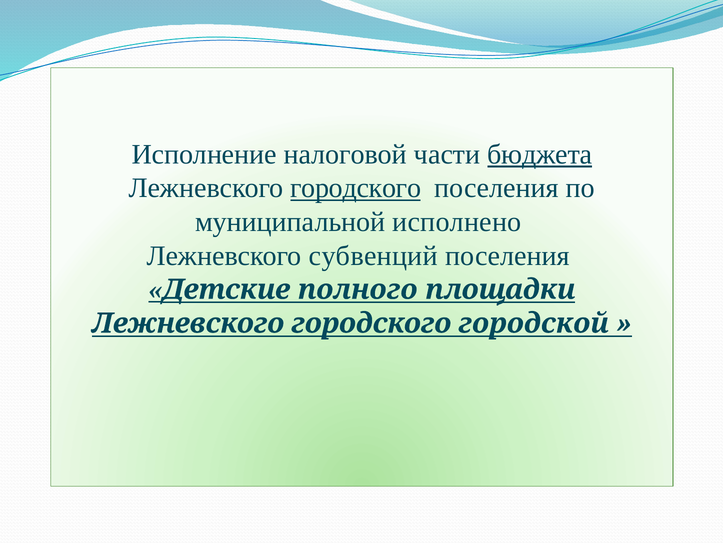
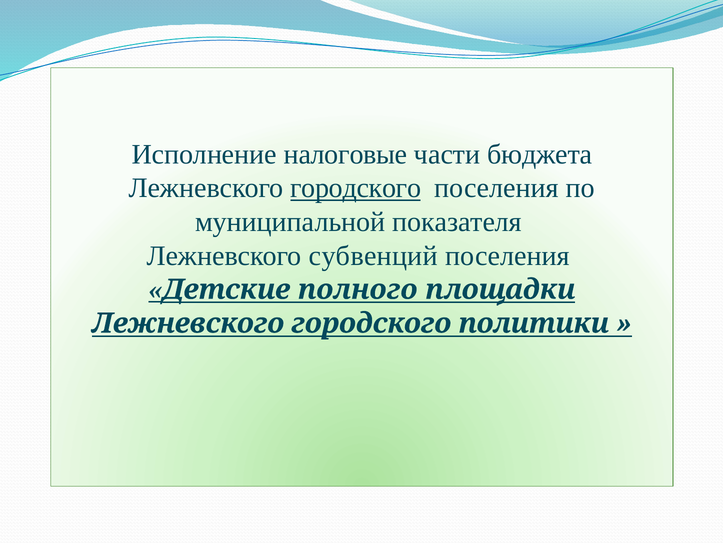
налоговой: налоговой -> налоговые
бюджета underline: present -> none
исполнено: исполнено -> показателя
городской: городской -> политики
